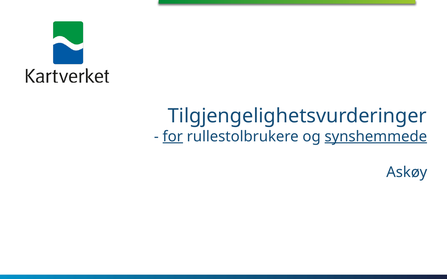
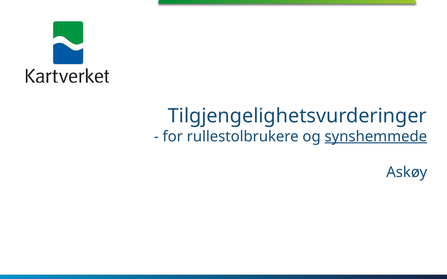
for underline: present -> none
